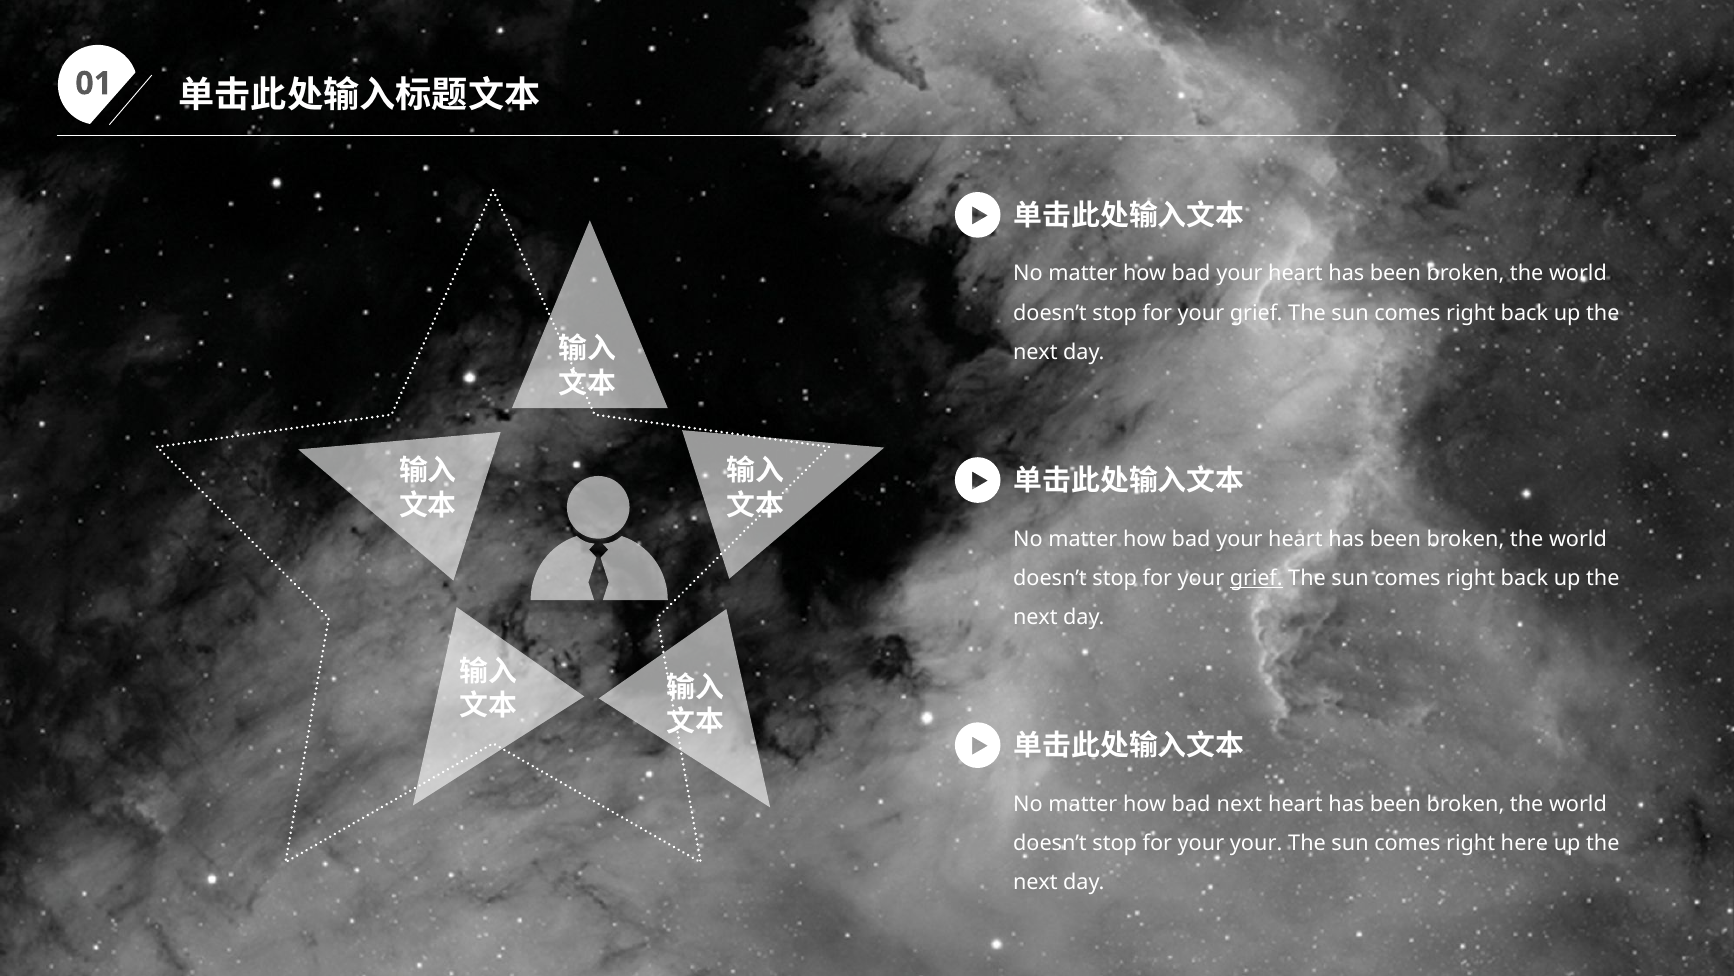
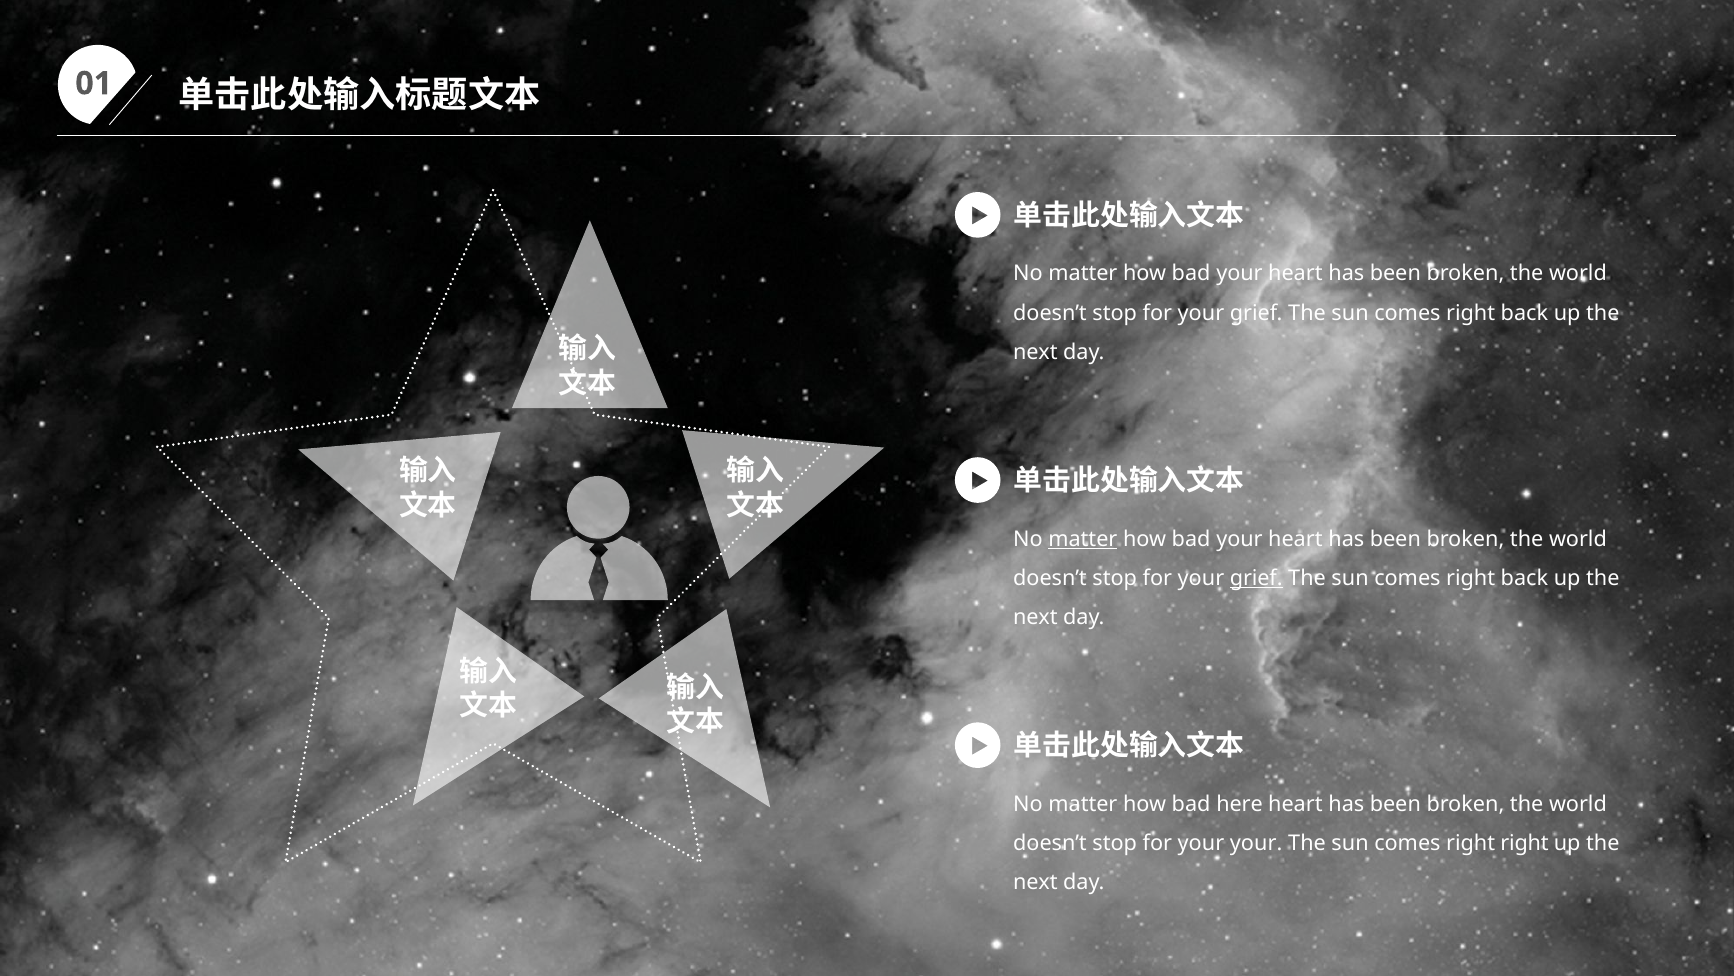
matter at (1083, 539) underline: none -> present
bad next: next -> here
right here: here -> right
